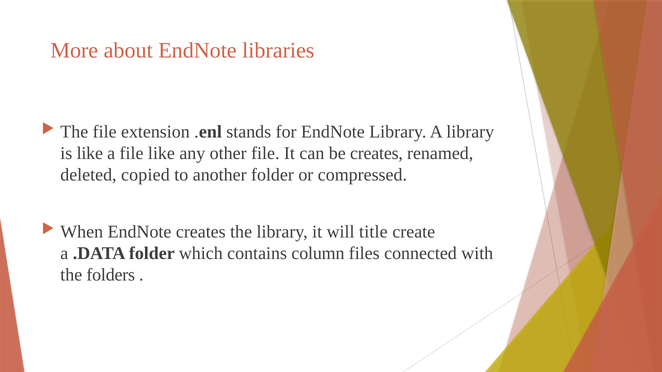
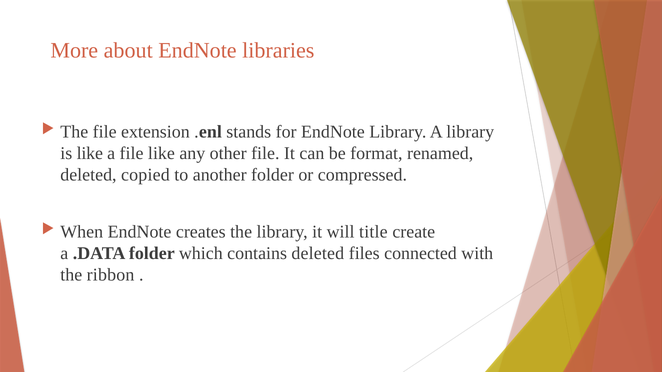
be creates: creates -> format
contains column: column -> deleted
folders: folders -> ribbon
